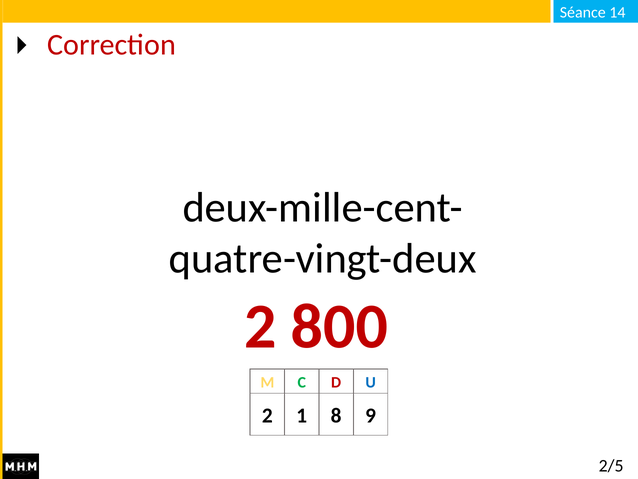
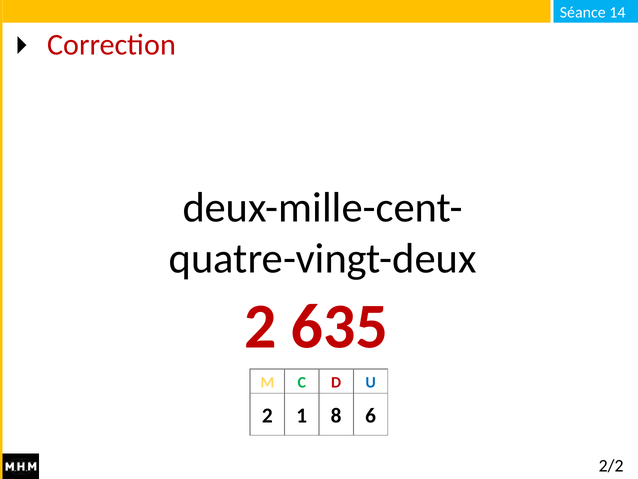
800: 800 -> 635
9: 9 -> 6
2/5: 2/5 -> 2/2
